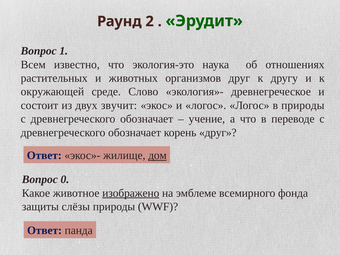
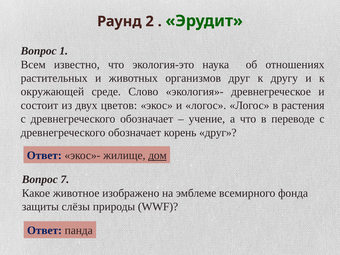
звучит: звучит -> цветов
в природы: природы -> растения
0: 0 -> 7
изображено underline: present -> none
